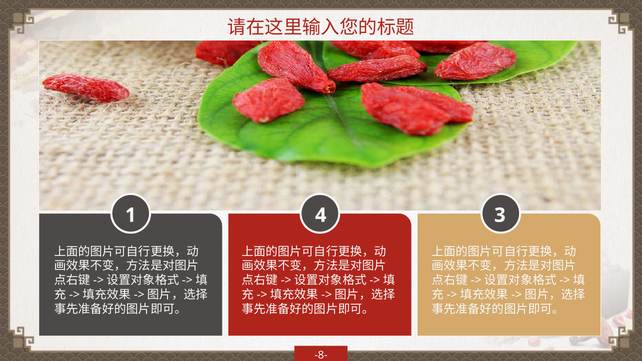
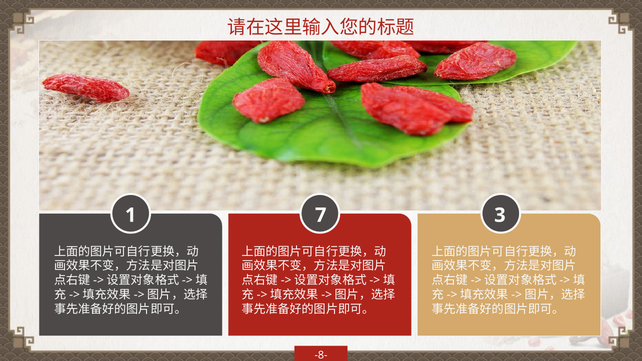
4: 4 -> 7
